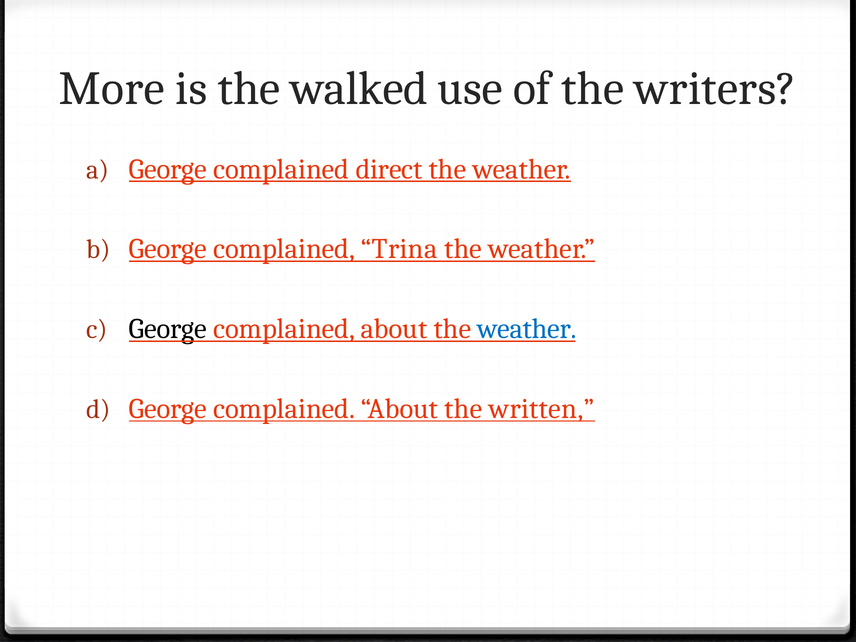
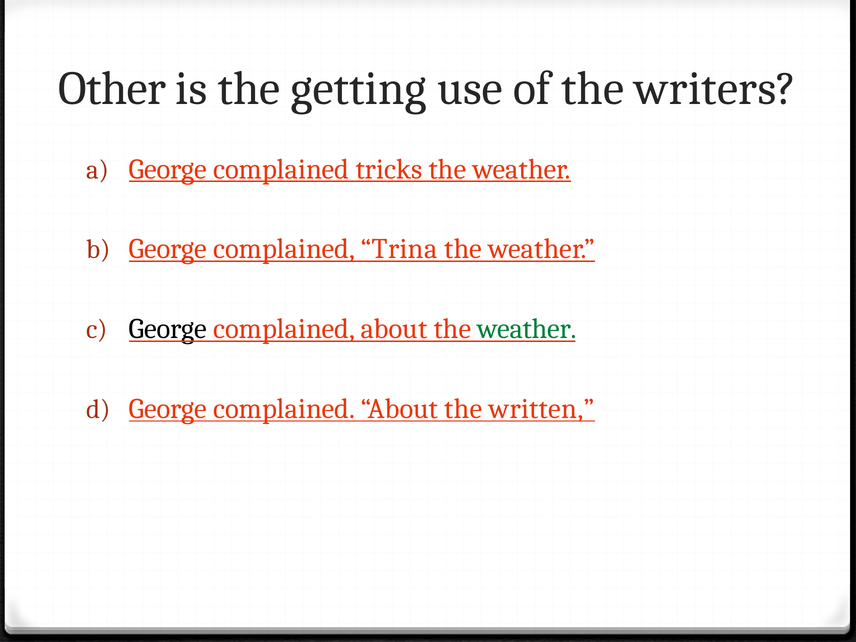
More: More -> Other
walked: walked -> getting
direct: direct -> tricks
weather at (527, 329) colour: blue -> green
